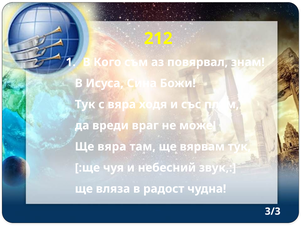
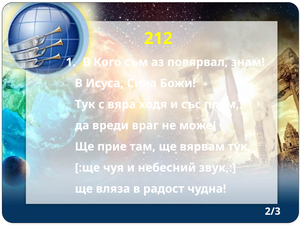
Ще вяра: вяра -> прие
3/3: 3/3 -> 2/3
